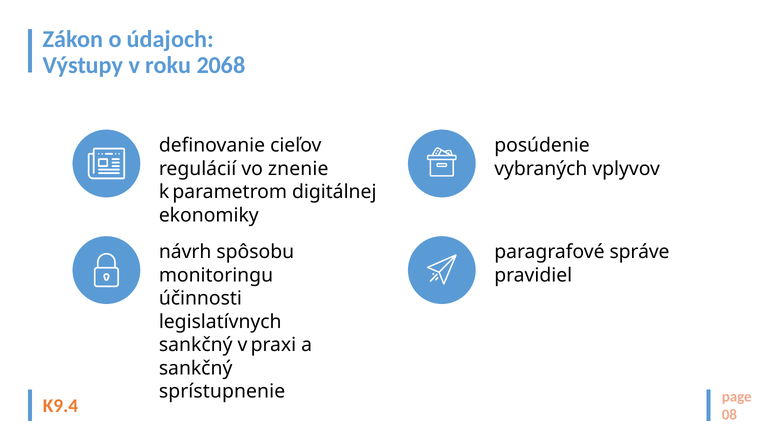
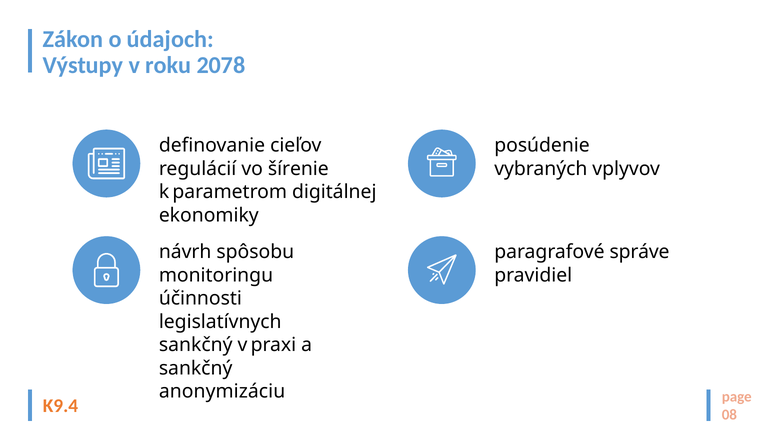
2068: 2068 -> 2078
znenie: znenie -> šírenie
sprístupnenie: sprístupnenie -> anonymizáciu
